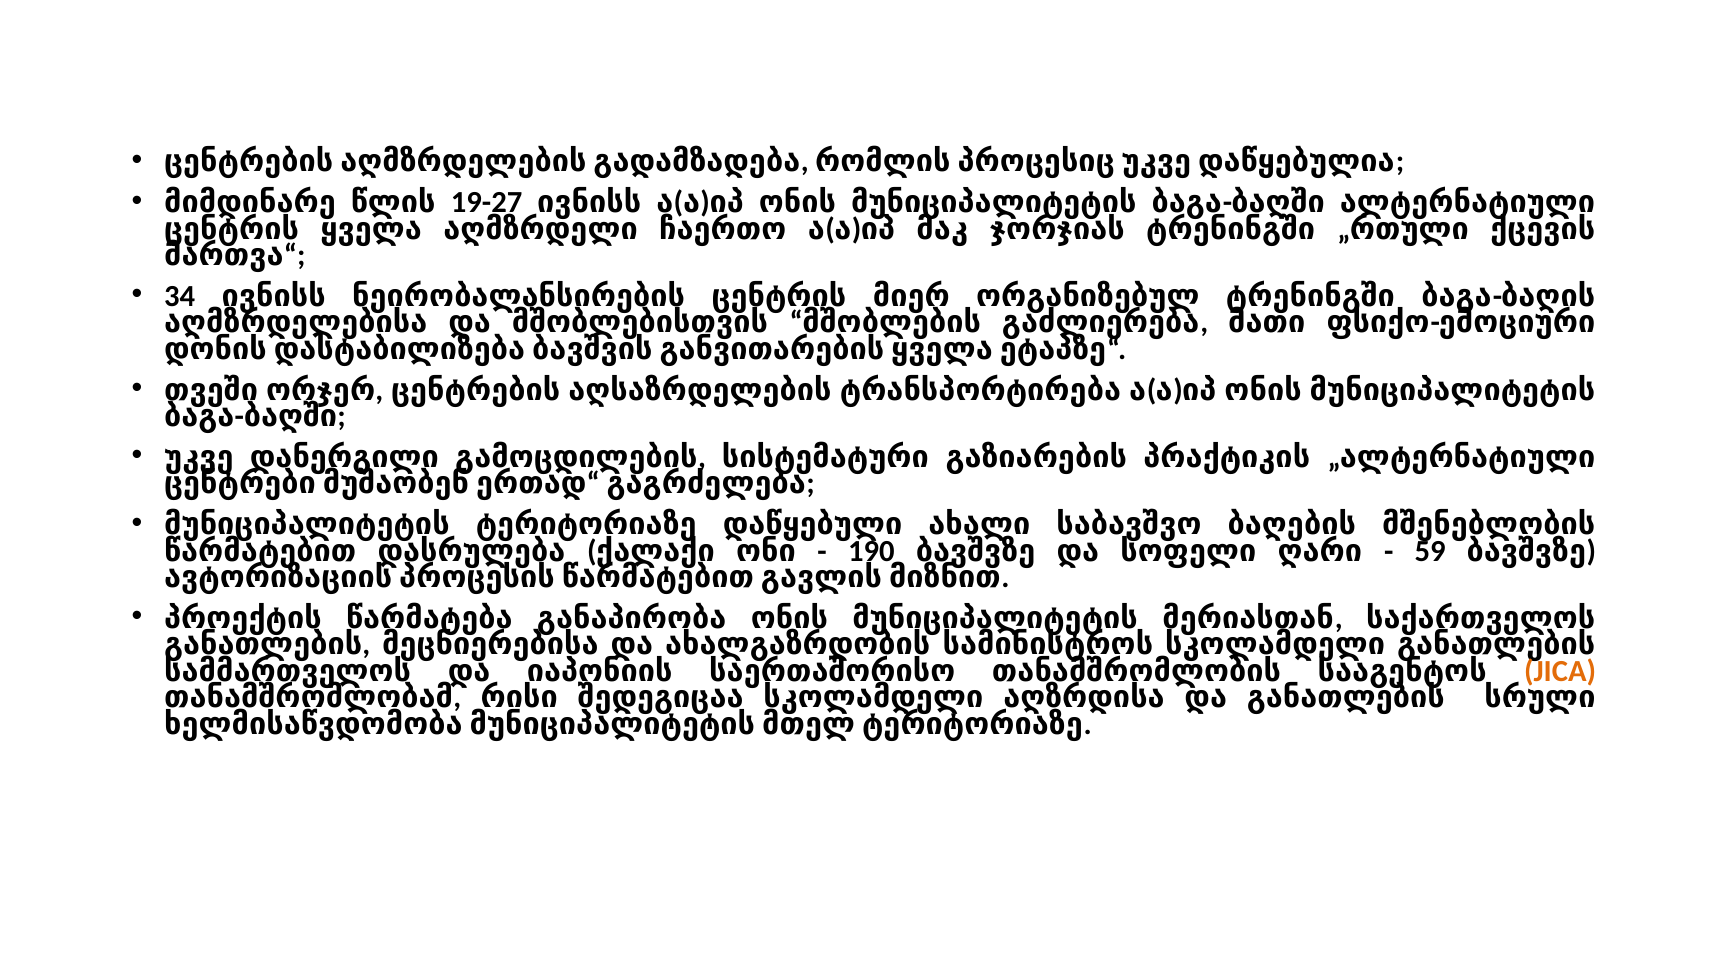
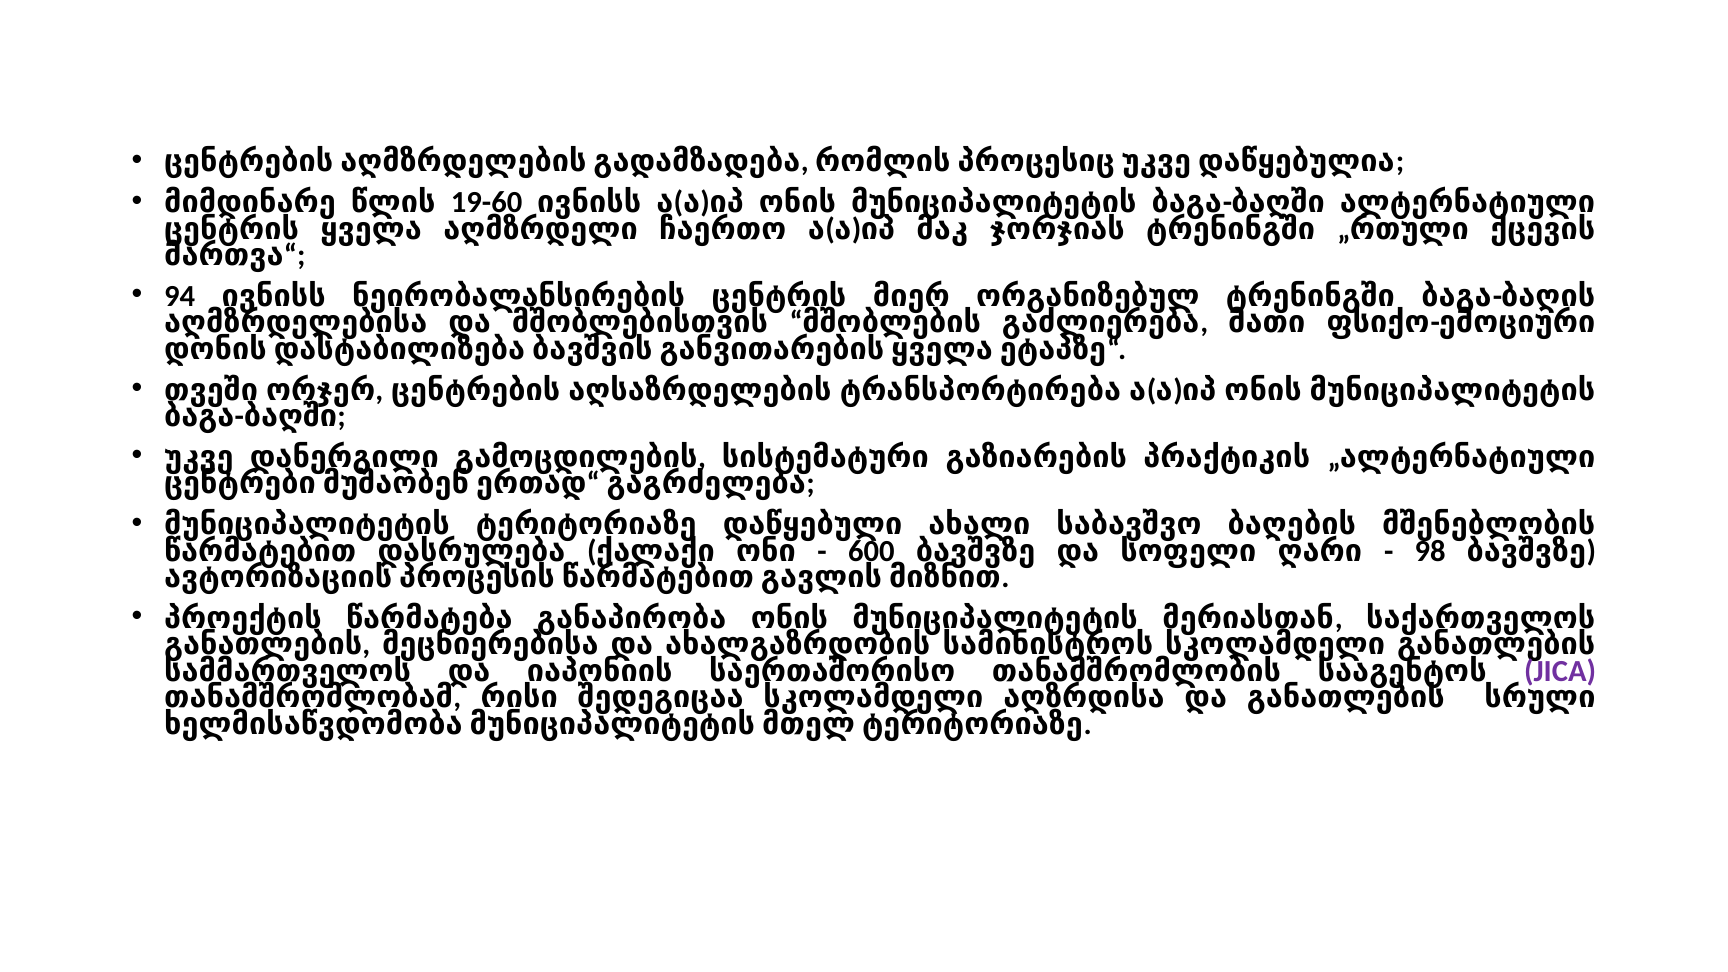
19-27: 19-27 -> 19-60
34: 34 -> 94
190: 190 -> 600
59: 59 -> 98
JICA colour: orange -> purple
